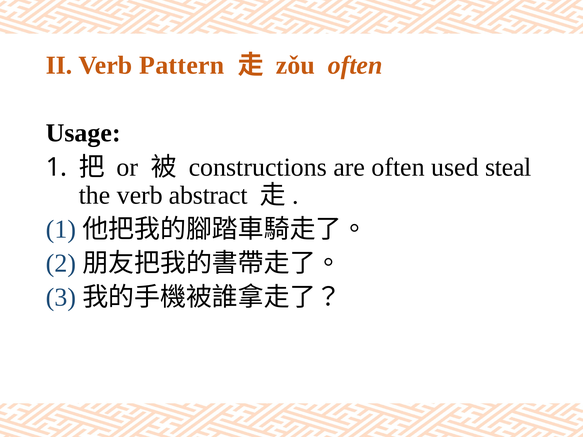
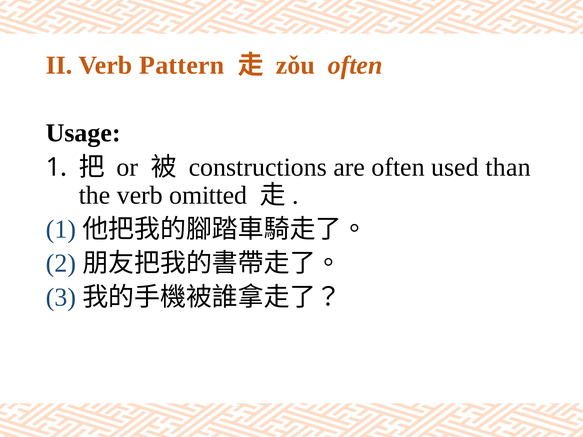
steal: steal -> than
abstract: abstract -> omitted
